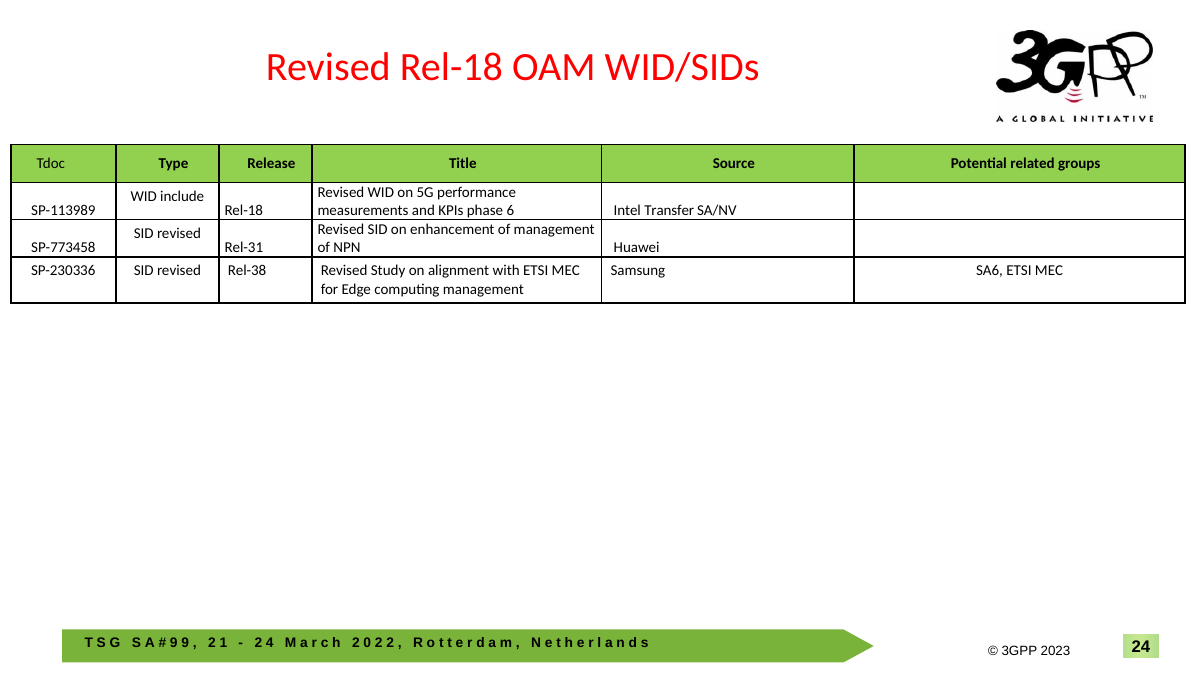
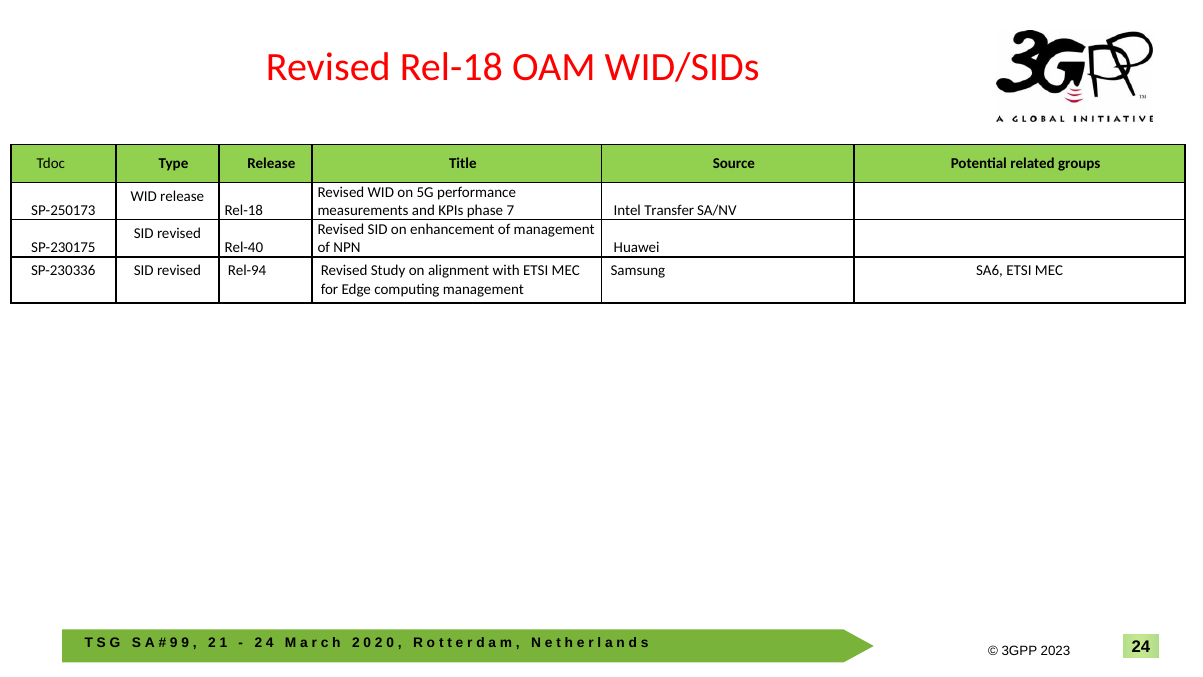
WID include: include -> release
SP-113989: SP-113989 -> SP-250173
6: 6 -> 7
SP-773458: SP-773458 -> SP-230175
Rel-31: Rel-31 -> Rel-40
Rel-38: Rel-38 -> Rel-94
2 at (390, 643): 2 -> 0
